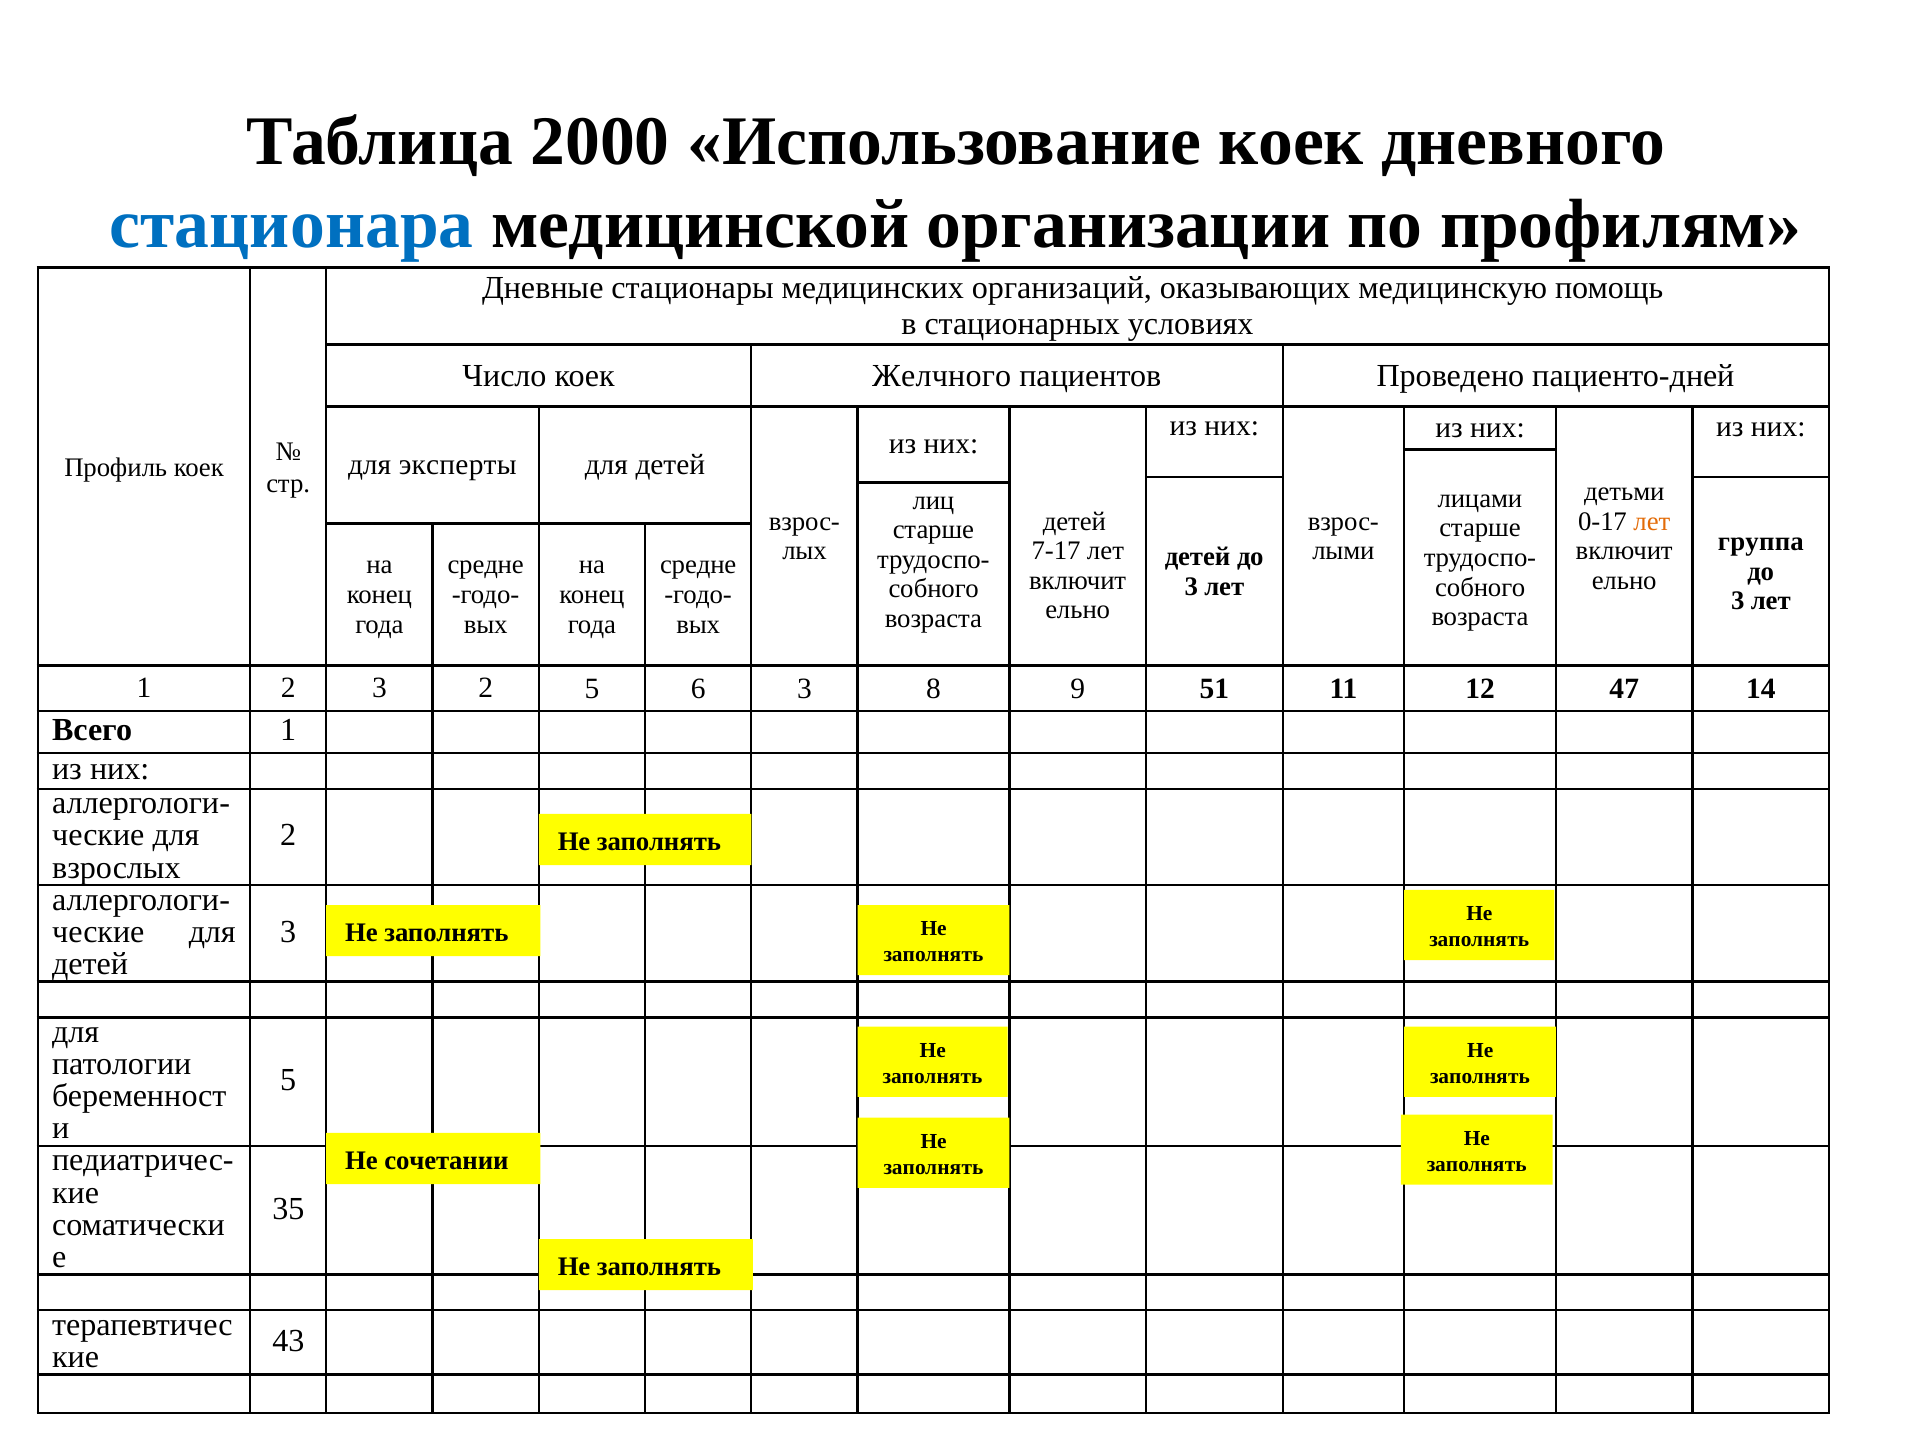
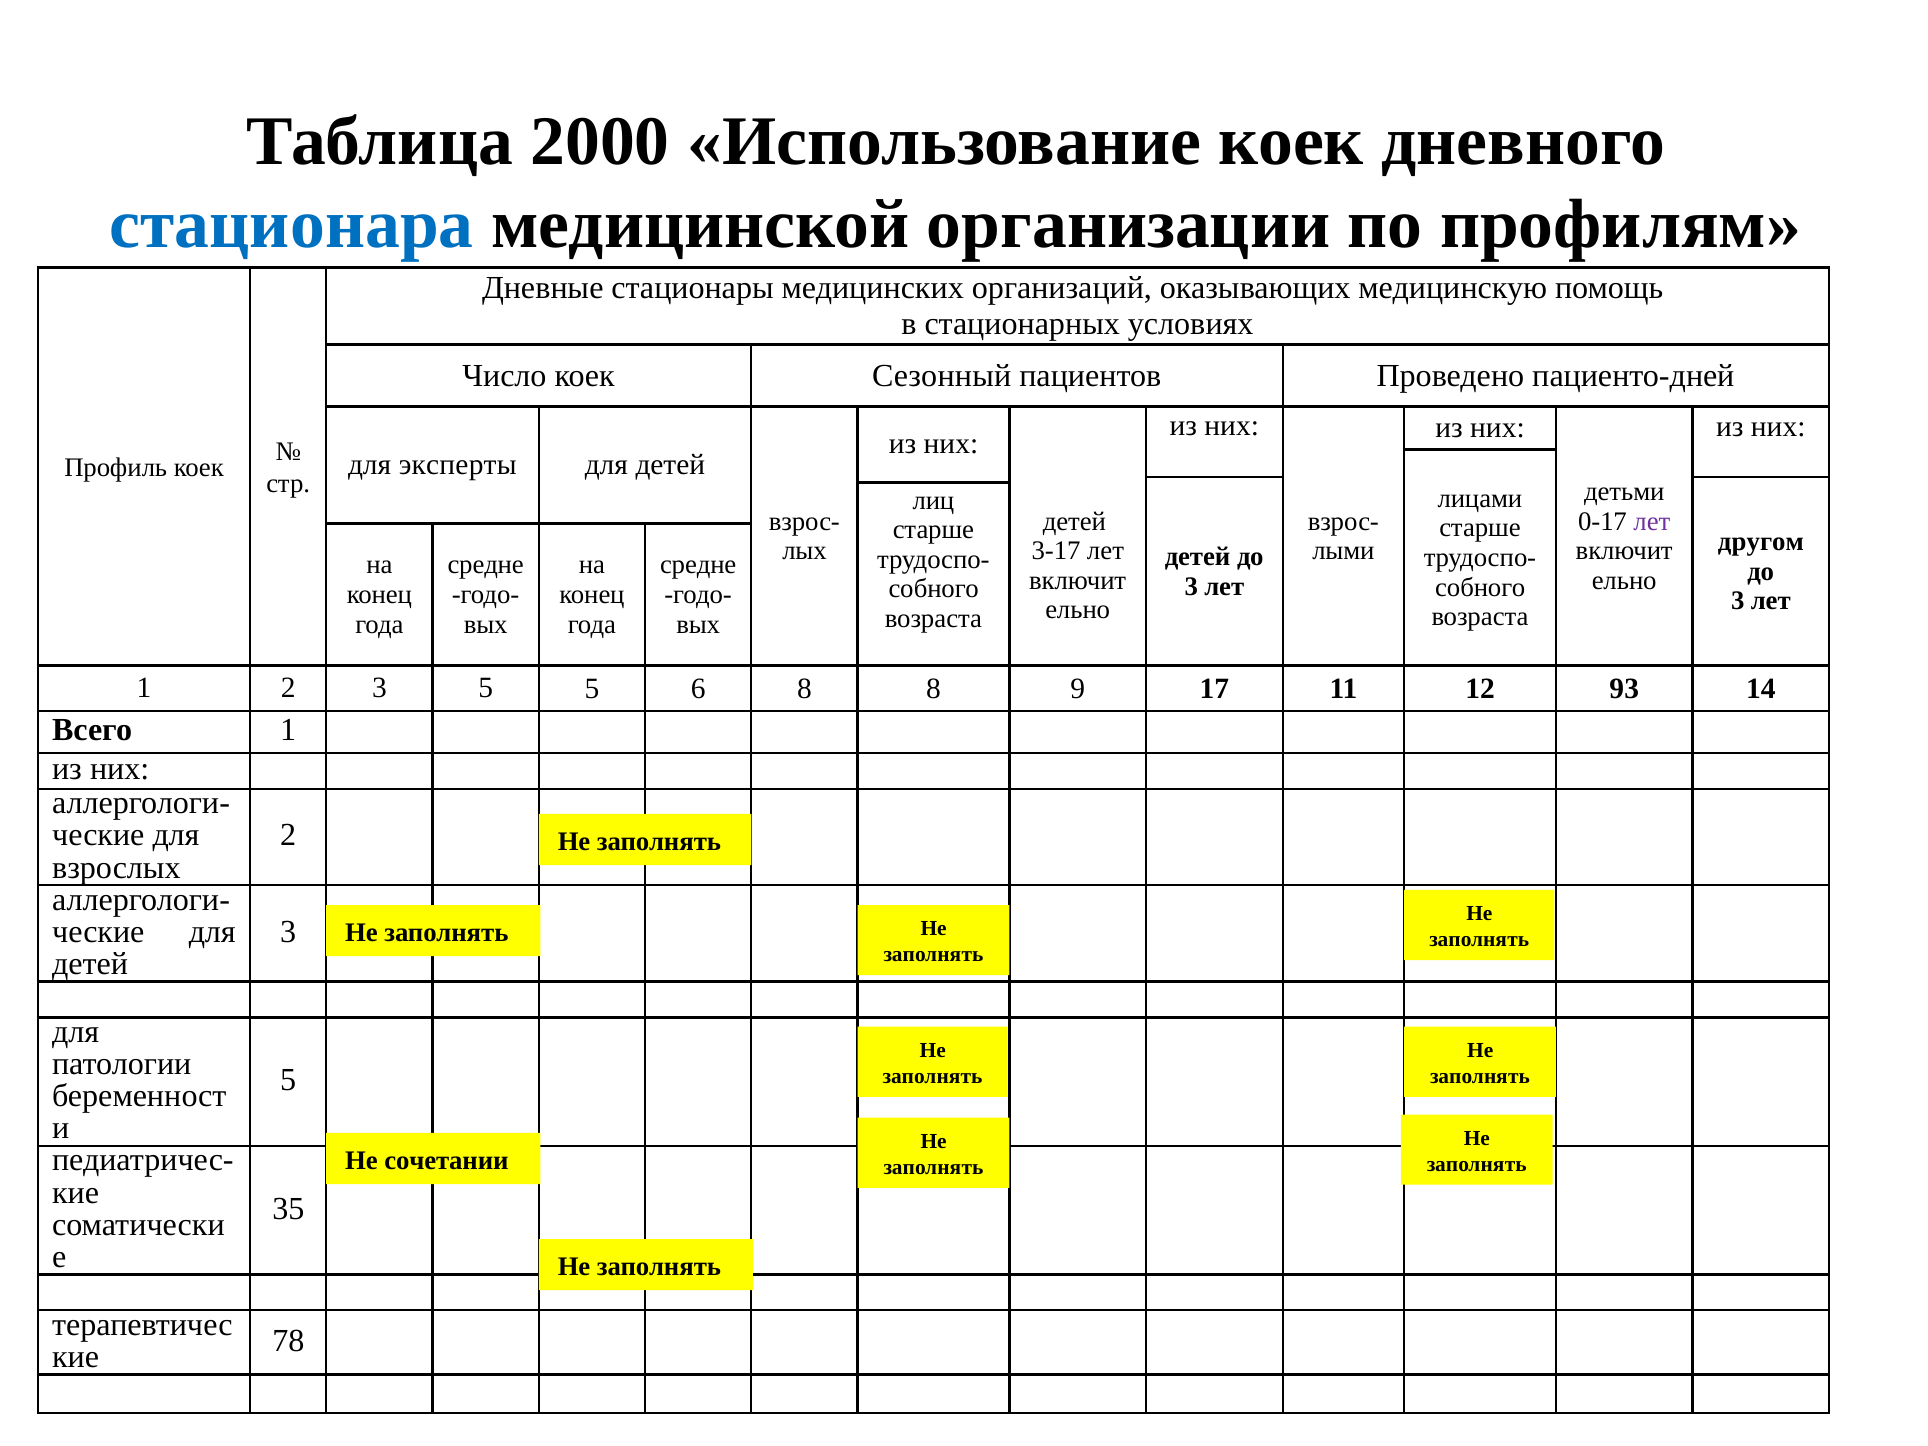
Желчного: Желчного -> Сезонный
лет at (1652, 521) colour: orange -> purple
группа: группа -> другом
7-17: 7-17 -> 3-17
3 2: 2 -> 5
6 3: 3 -> 8
51: 51 -> 17
47: 47 -> 93
43: 43 -> 78
